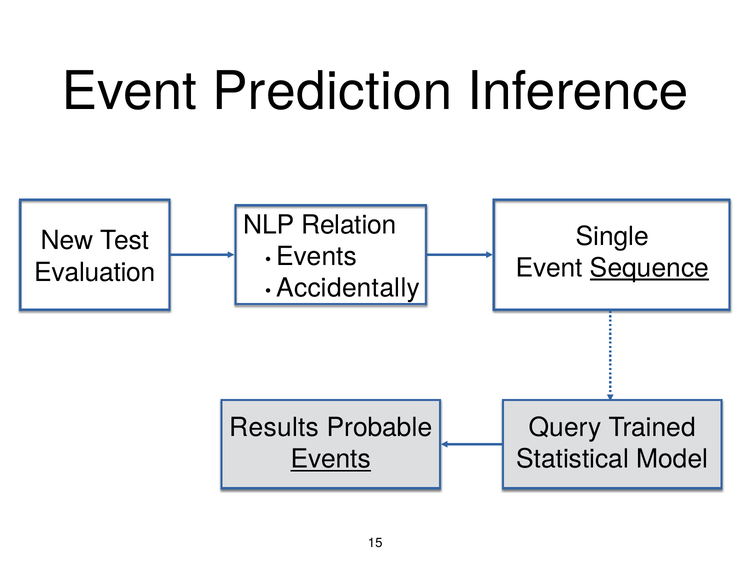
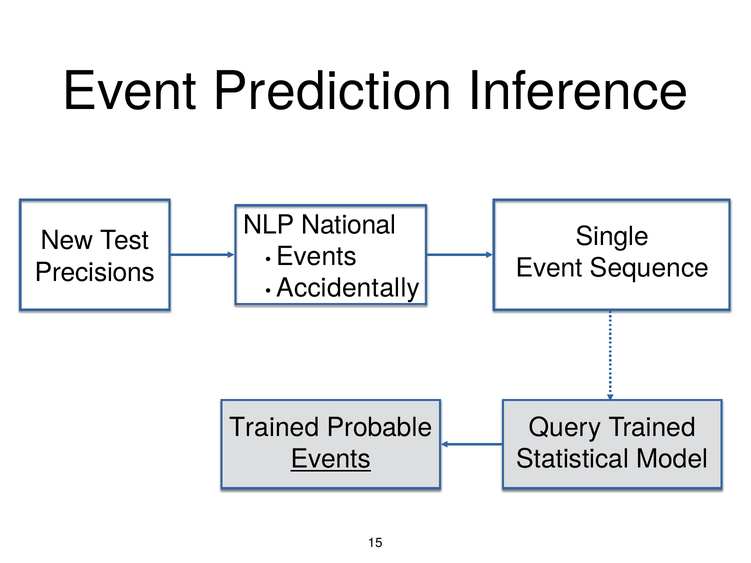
Relation: Relation -> National
Sequence underline: present -> none
Evaluation: Evaluation -> Precisions
Results at (274, 428): Results -> Trained
